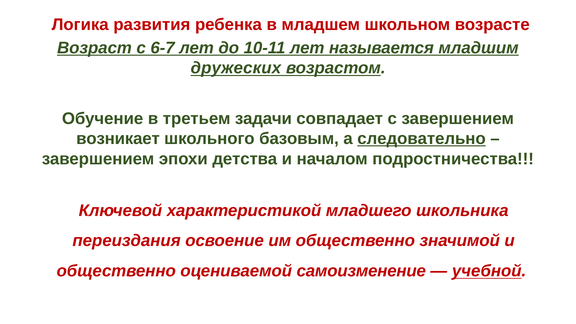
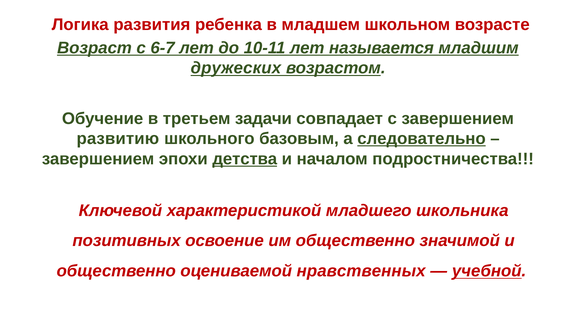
возникает: возникает -> развитию
детства underline: none -> present
переиздания: переиздания -> позитивных
самоизменение: самоизменение -> нравственных
